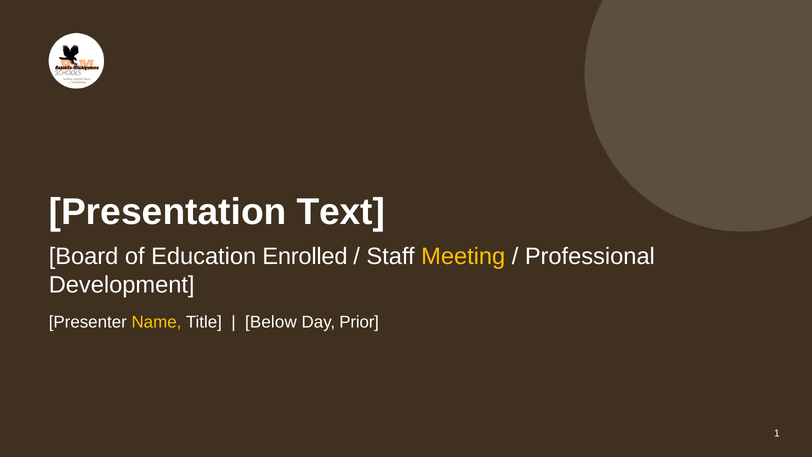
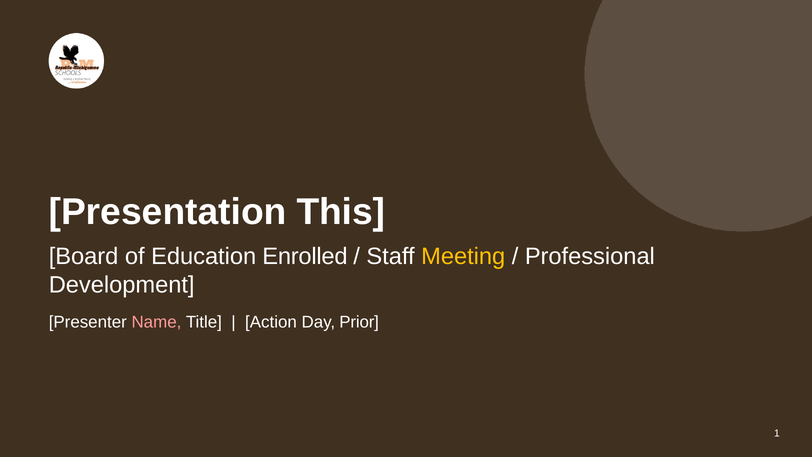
Text: Text -> This
Name colour: yellow -> pink
Below: Below -> Action
